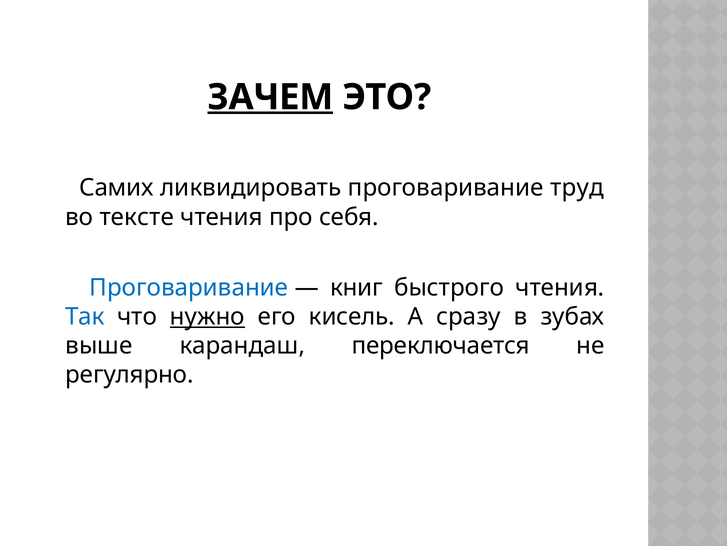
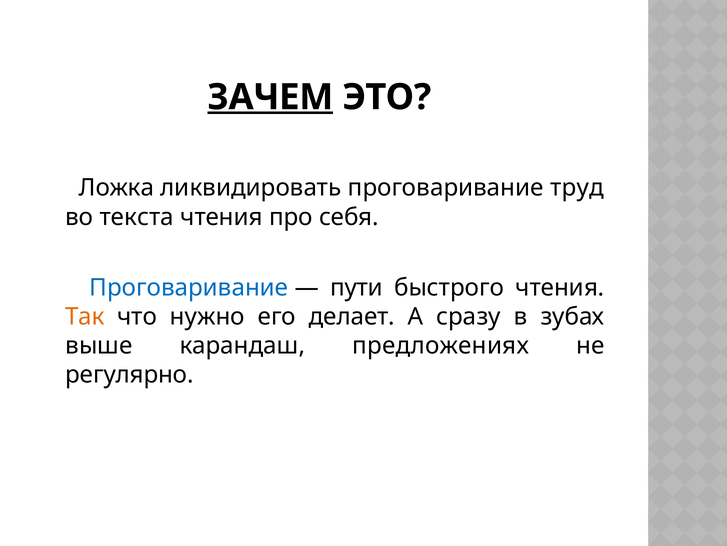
Самих: Самих -> Ложка
тексте: тексте -> текста
книг: книг -> пути
Так colour: blue -> orange
нужно underline: present -> none
кисель: кисель -> делает
переключается: переключается -> предложениях
